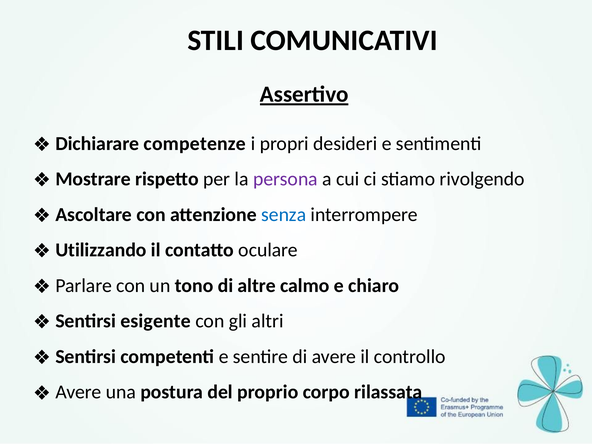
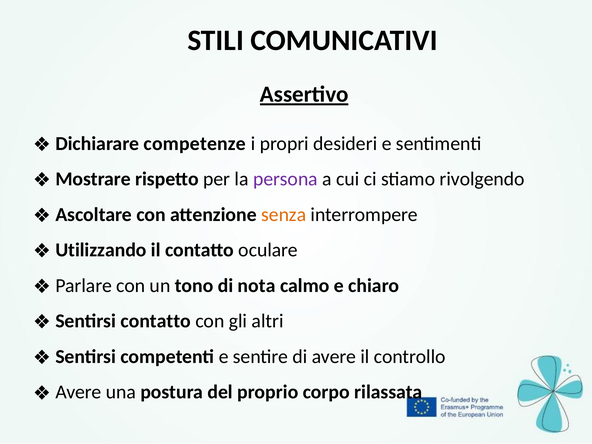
senza colour: blue -> orange
altre: altre -> nota
Sentirsi esigente: esigente -> contatto
